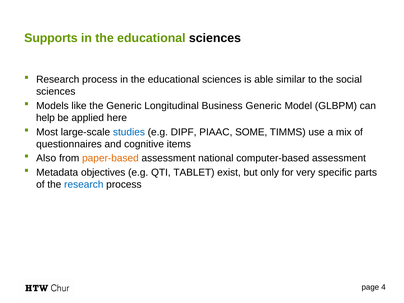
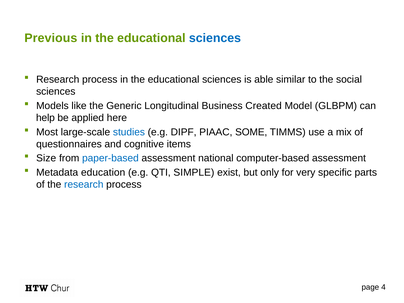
Supports: Supports -> Previous
sciences at (215, 38) colour: black -> blue
Business Generic: Generic -> Created
Also: Also -> Size
paper-based colour: orange -> blue
objectives: objectives -> education
TABLET: TABLET -> SIMPLE
